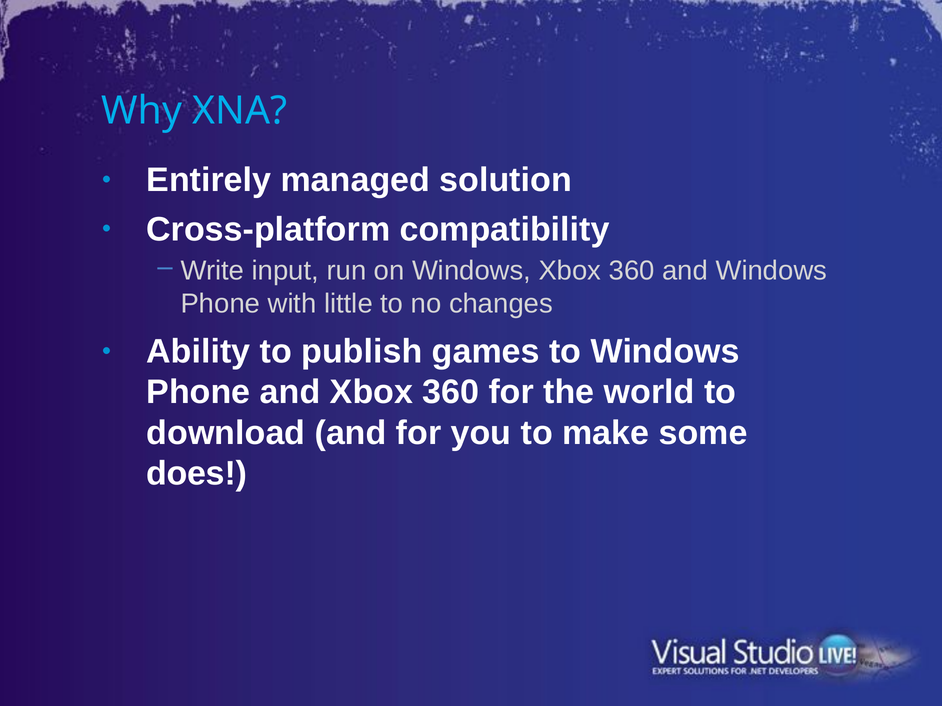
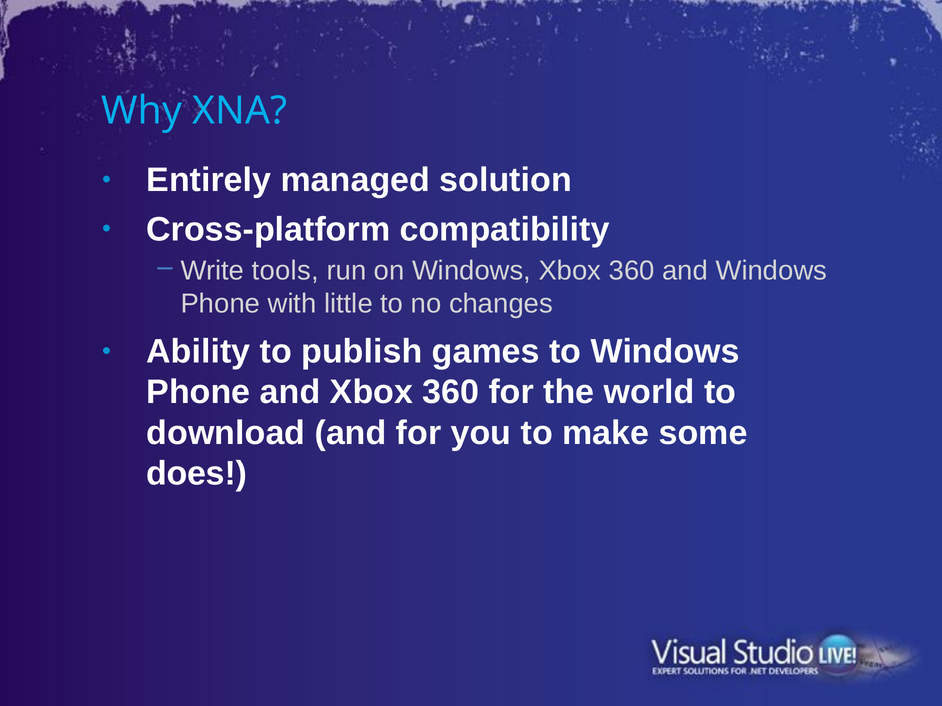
input: input -> tools
